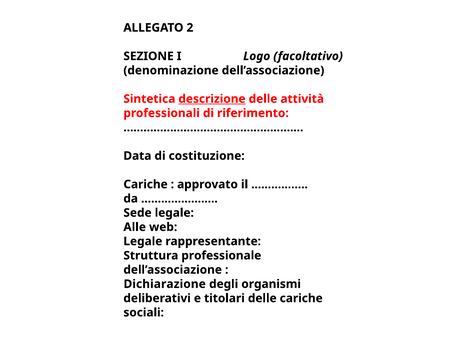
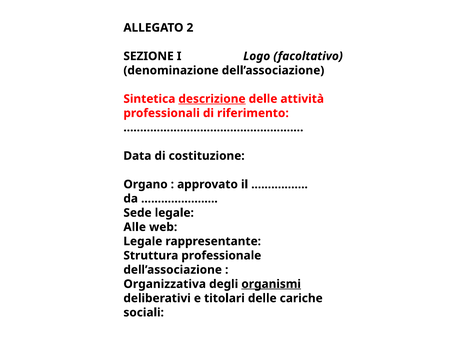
Cariche at (146, 184): Cariche -> Organo
Dichiarazione: Dichiarazione -> Organizzativa
organismi underline: none -> present
